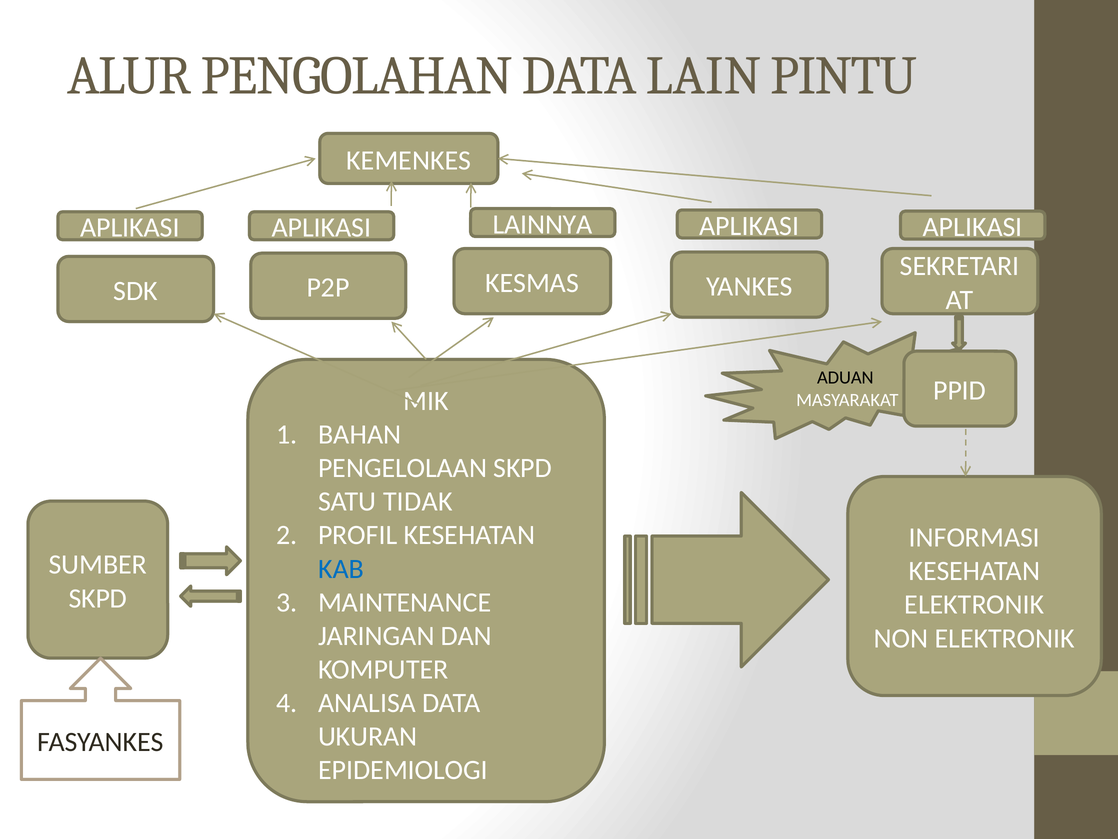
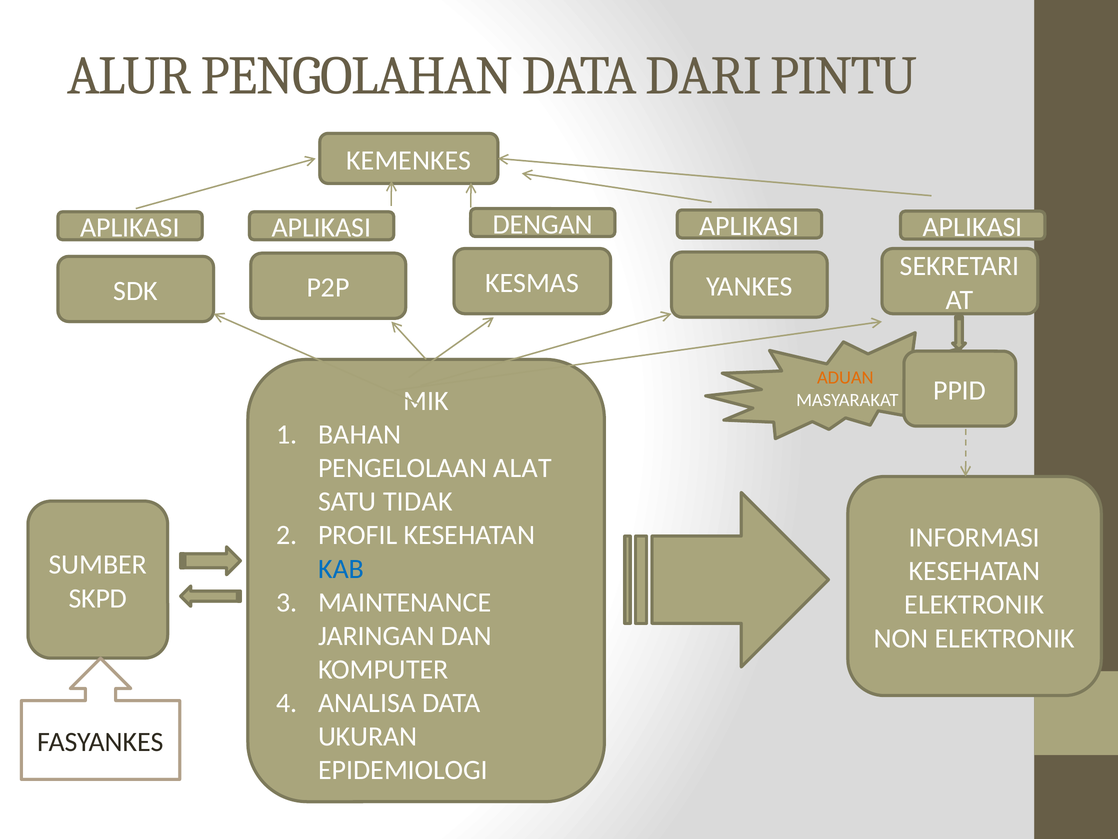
LAIN: LAIN -> DARI
LAINNYA: LAINNYA -> DENGAN
ADUAN colour: black -> orange
PENGELOLAAN SKPD: SKPD -> ALAT
